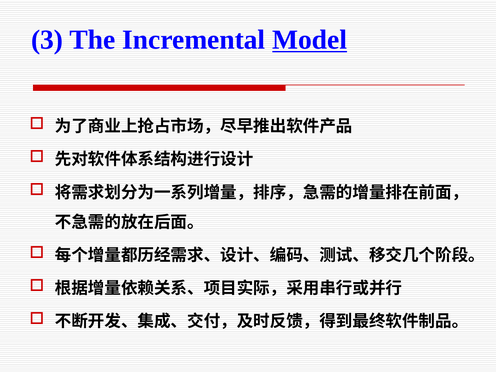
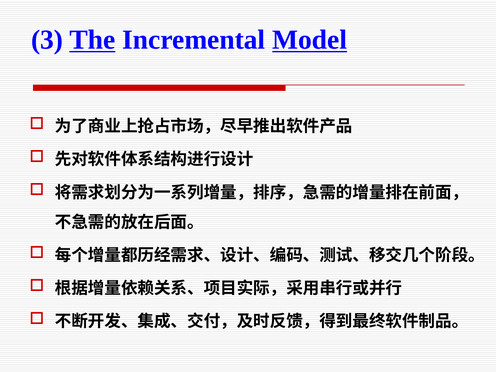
The underline: none -> present
